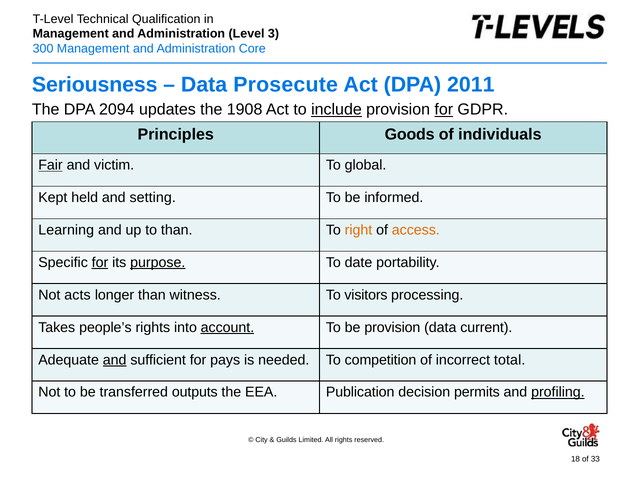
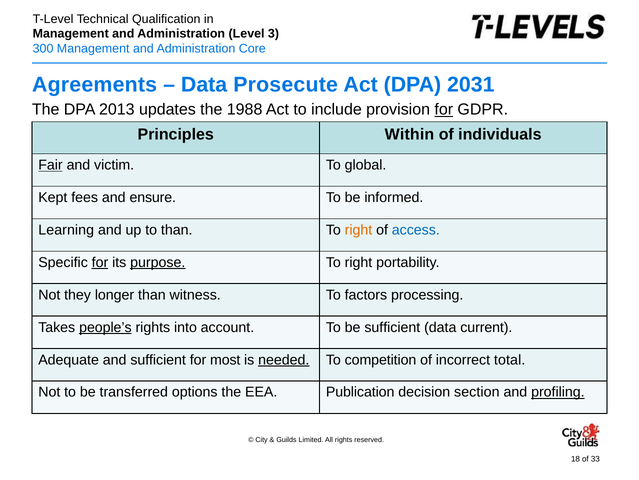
Seriousness: Seriousness -> Agreements
2011: 2011 -> 2031
2094: 2094 -> 2013
1908: 1908 -> 1988
include underline: present -> none
Goods: Goods -> Within
held: held -> fees
setting: setting -> ensure
access colour: orange -> blue
date at (358, 262): date -> right
acts: acts -> they
visitors: visitors -> factors
people’s underline: none -> present
account underline: present -> none
be provision: provision -> sufficient
and at (115, 359) underline: present -> none
pays: pays -> most
needed underline: none -> present
outputs: outputs -> options
permits: permits -> section
